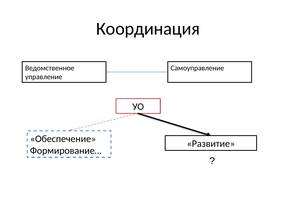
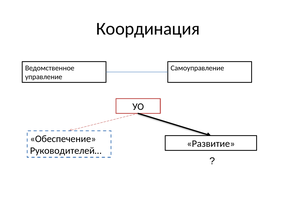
Формирование…: Формирование… -> Руководителей…
